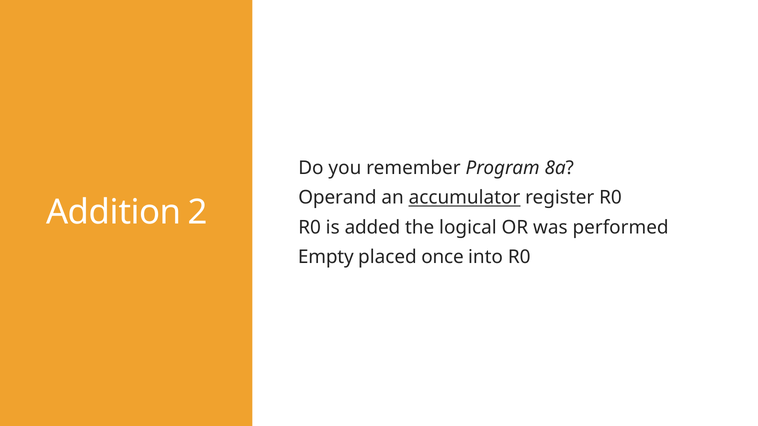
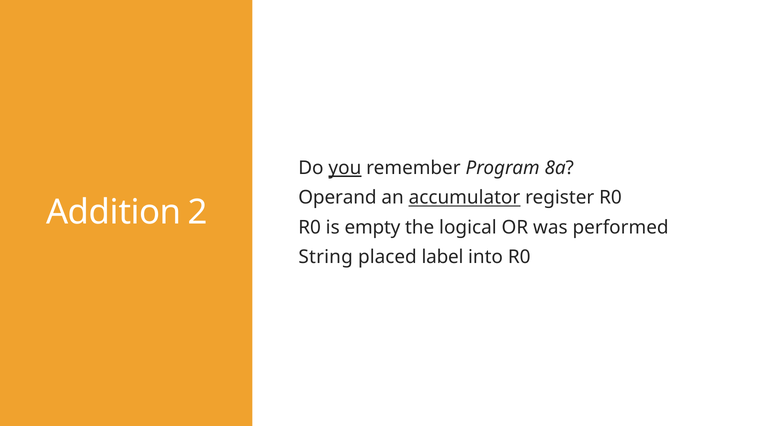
you underline: none -> present
added: added -> empty
Empty: Empty -> String
once: once -> label
